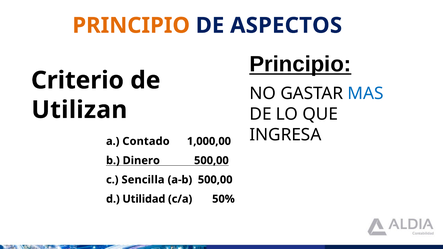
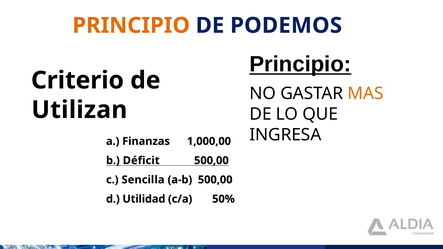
ASPECTOS: ASPECTOS -> PODEMOS
MAS colour: blue -> orange
Contado: Contado -> Finanzas
Dinero: Dinero -> Déficit
